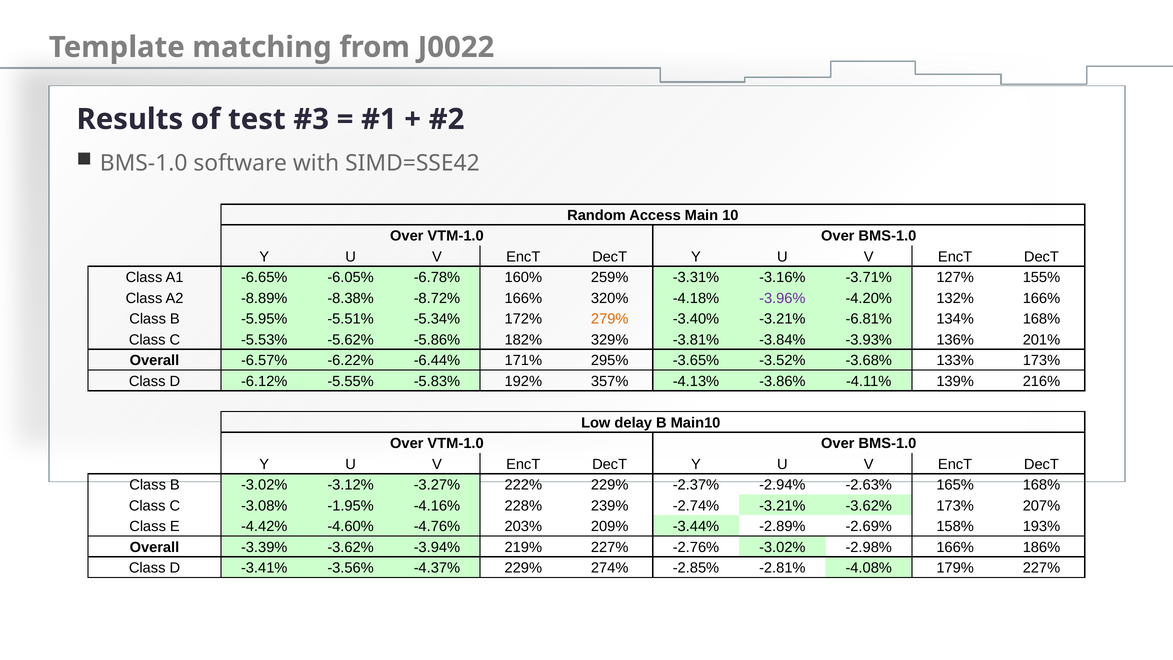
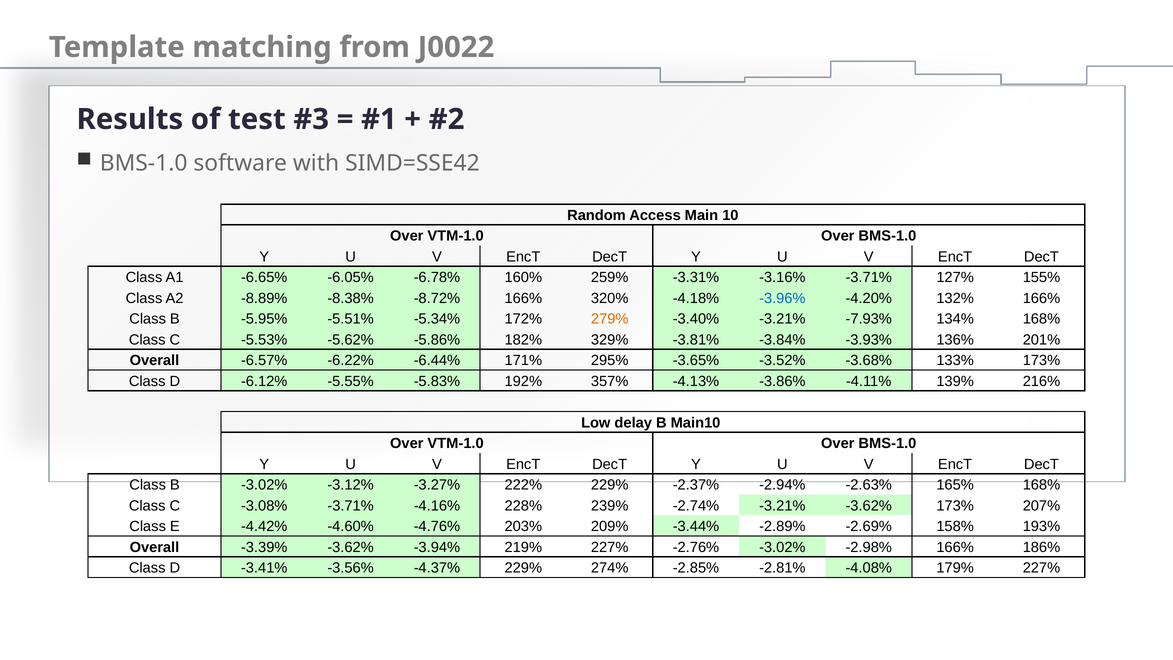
-3.96% colour: purple -> blue
-6.81%: -6.81% -> -7.93%
-3.08% -1.95%: -1.95% -> -3.71%
